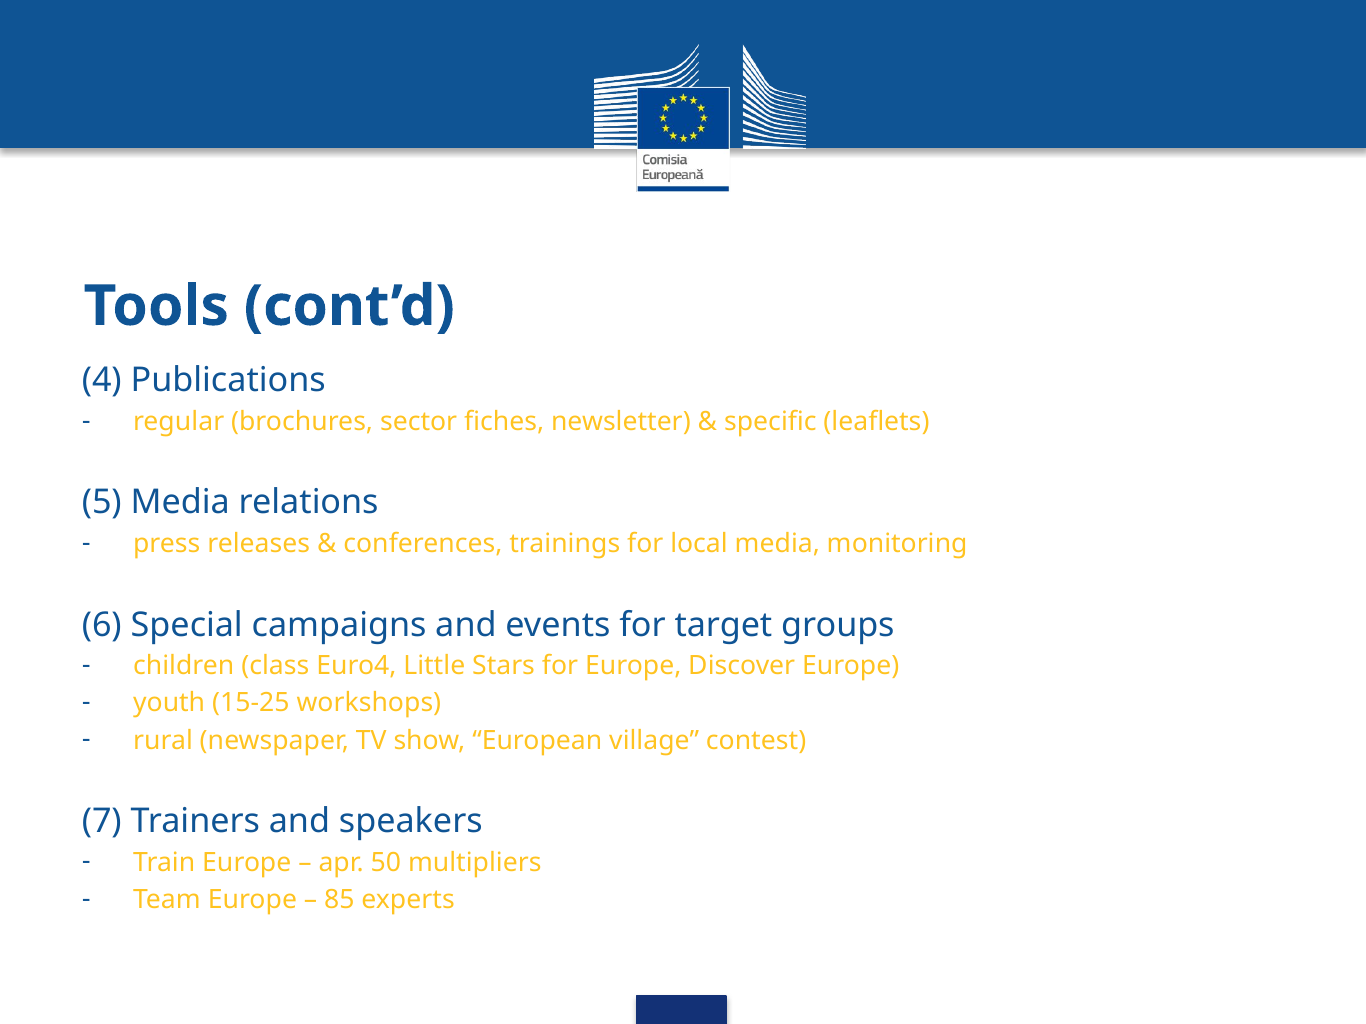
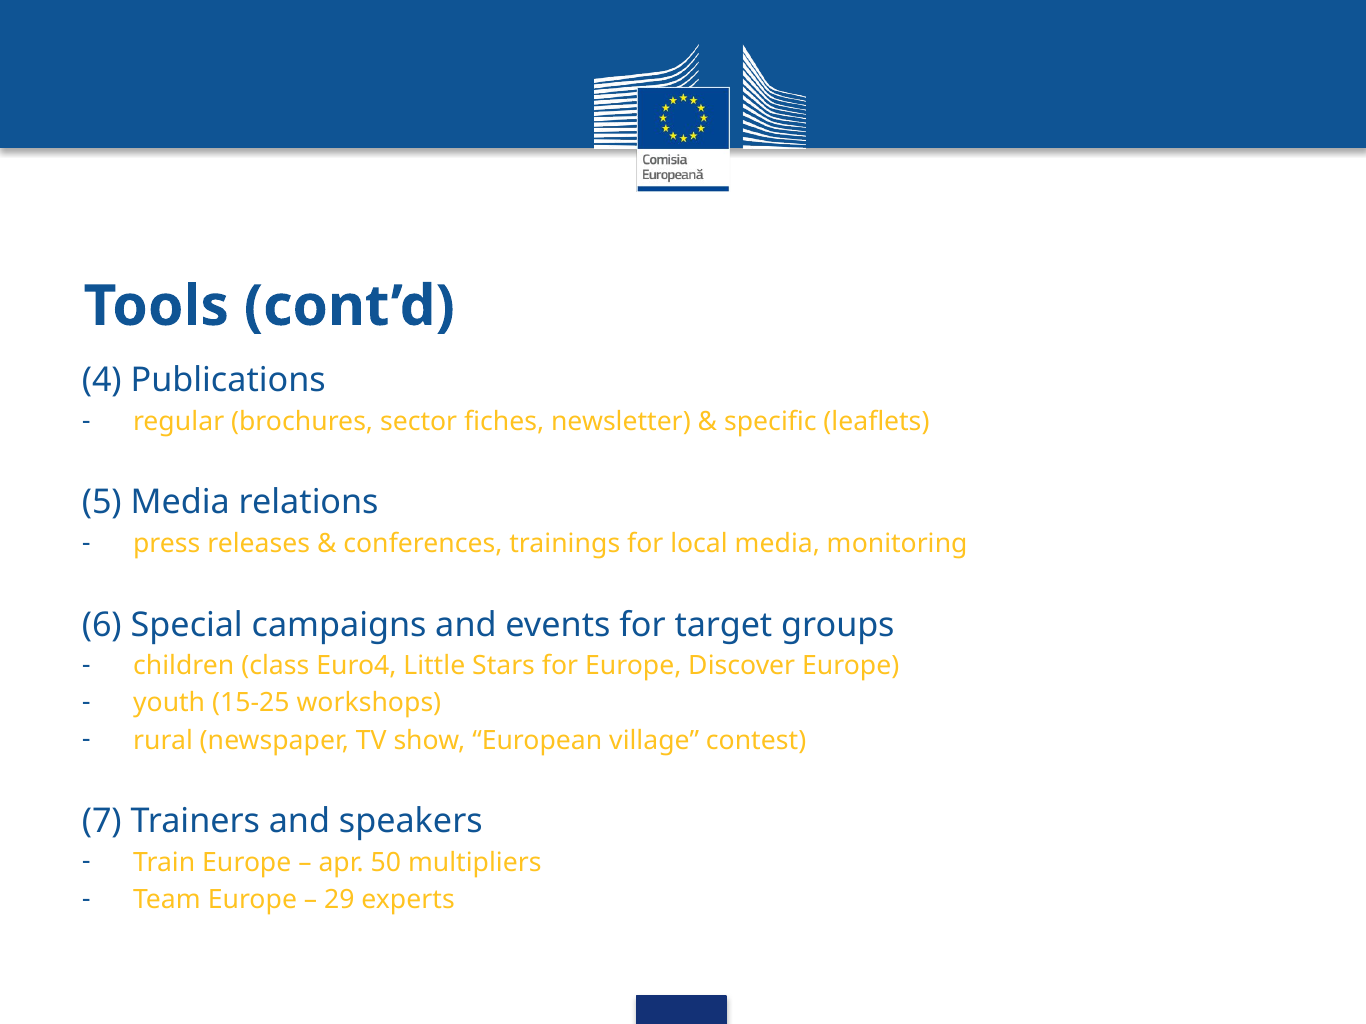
85: 85 -> 29
